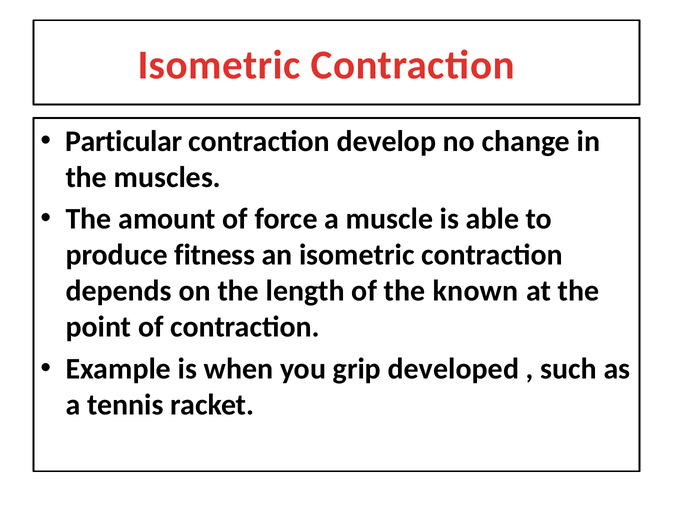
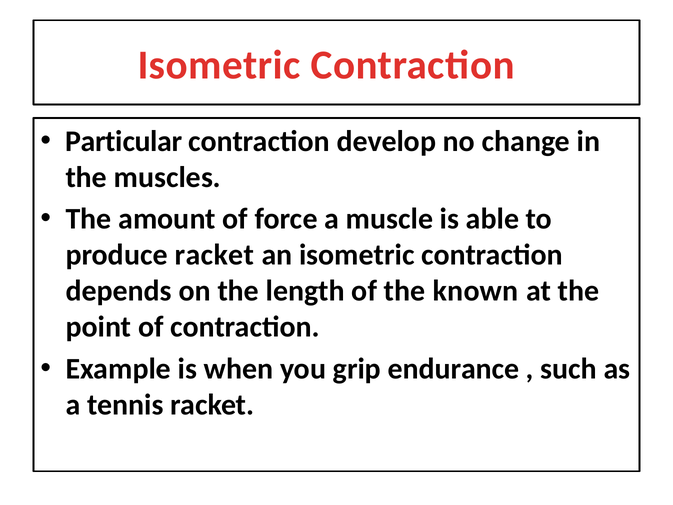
produce fitness: fitness -> racket
developed: developed -> endurance
